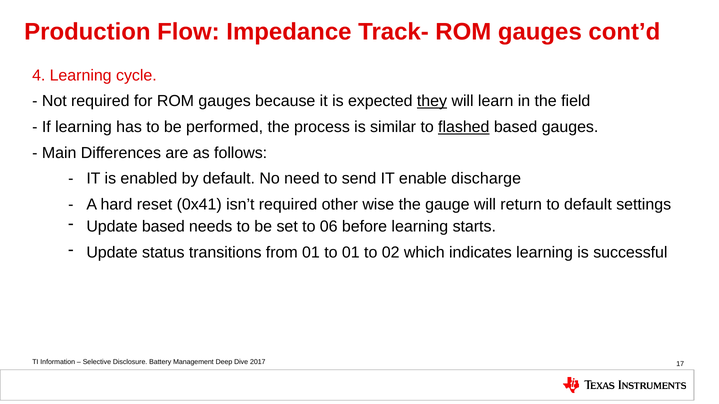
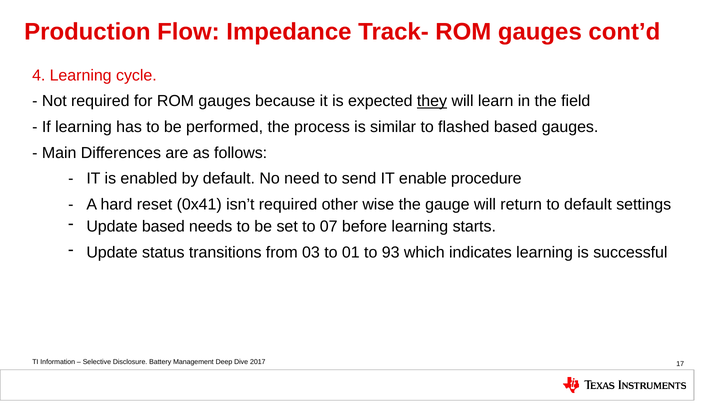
flashed underline: present -> none
discharge: discharge -> procedure
06: 06 -> 07
from 01: 01 -> 03
02: 02 -> 93
